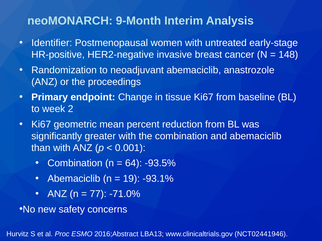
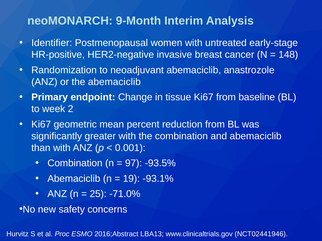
the proceedings: proceedings -> abemaciclib
64: 64 -> 97
77: 77 -> 25
